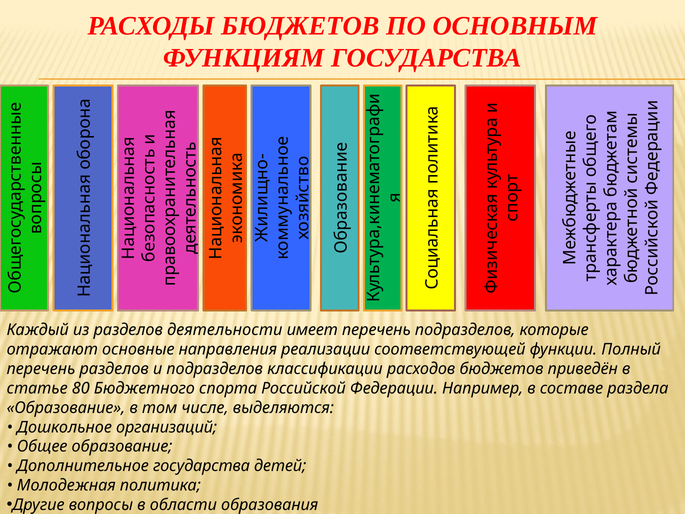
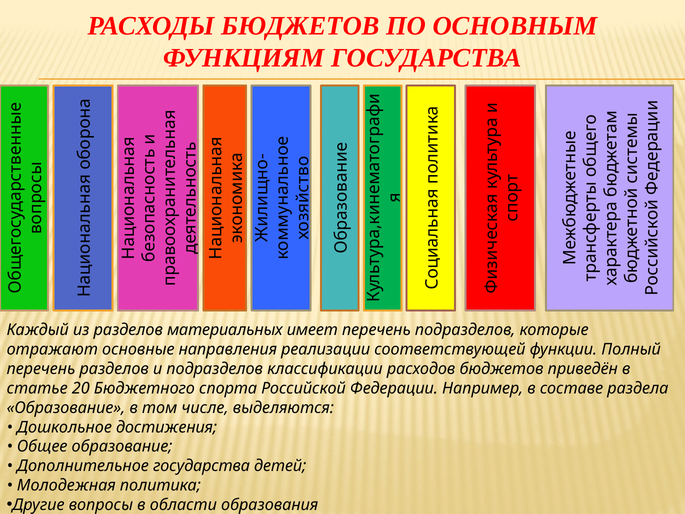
деятельности: деятельности -> материальных
80: 80 -> 20
организаций: организаций -> достижения
